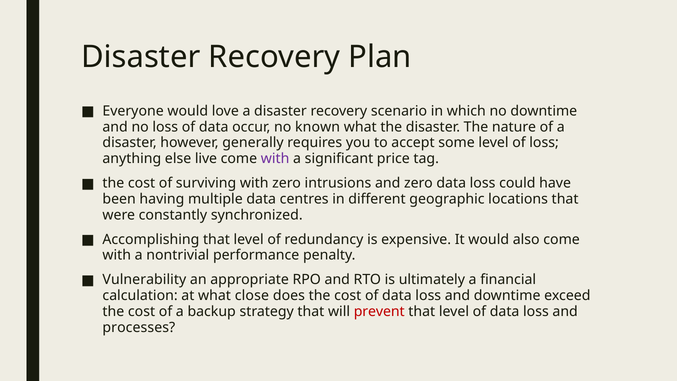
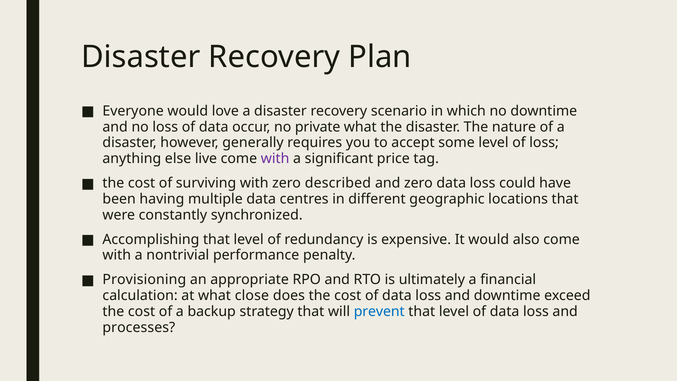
known: known -> private
intrusions: intrusions -> described
Vulnerability: Vulnerability -> Provisioning
prevent colour: red -> blue
